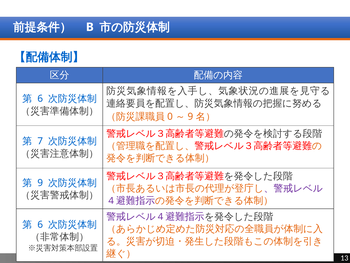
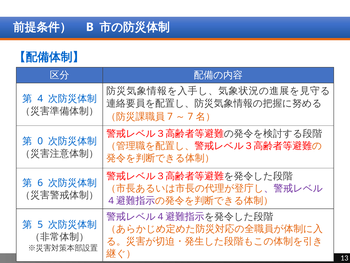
6 at (40, 99): 6 -> 4
0 at (170, 117): 0 -> 7
9 at (190, 117): 9 -> 7
7: 7 -> 0
9 at (40, 182): 9 -> 6
6 at (40, 224): 6 -> 5
